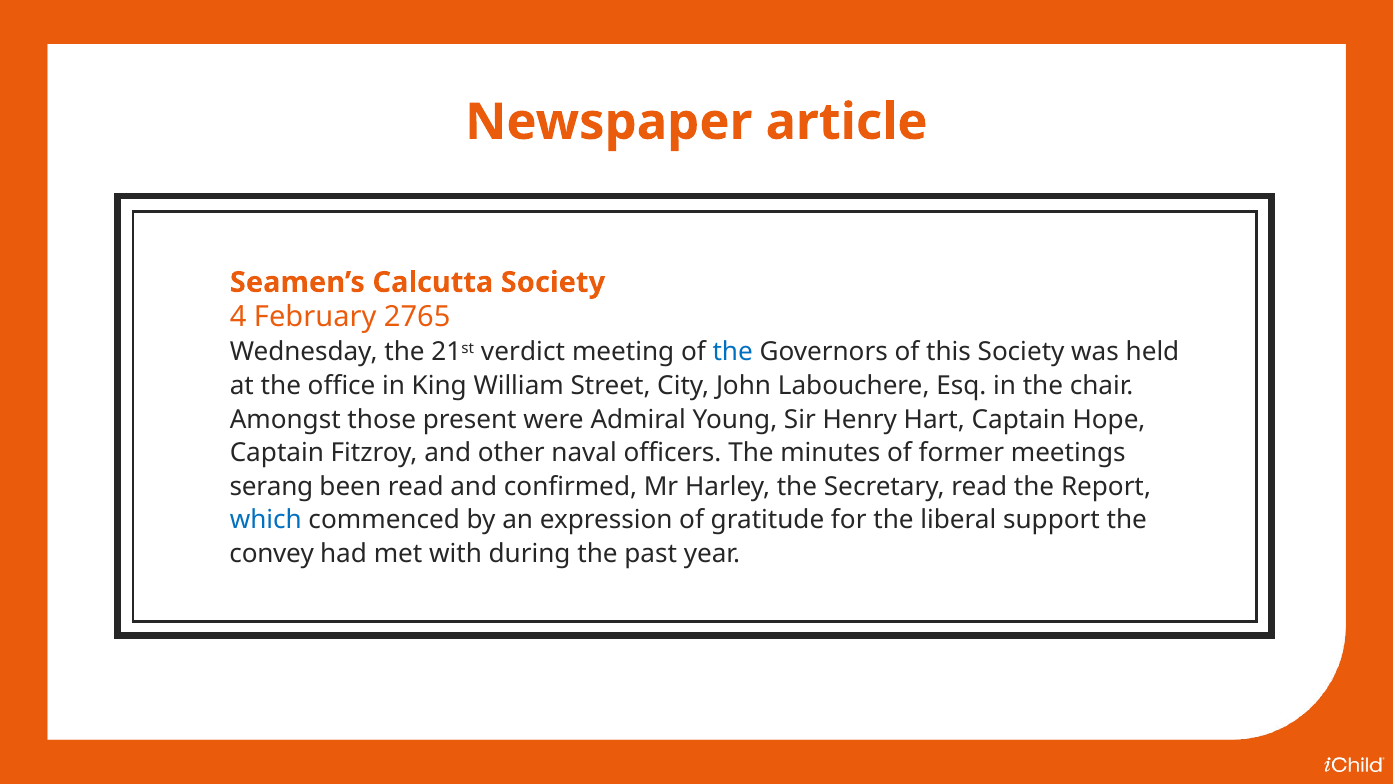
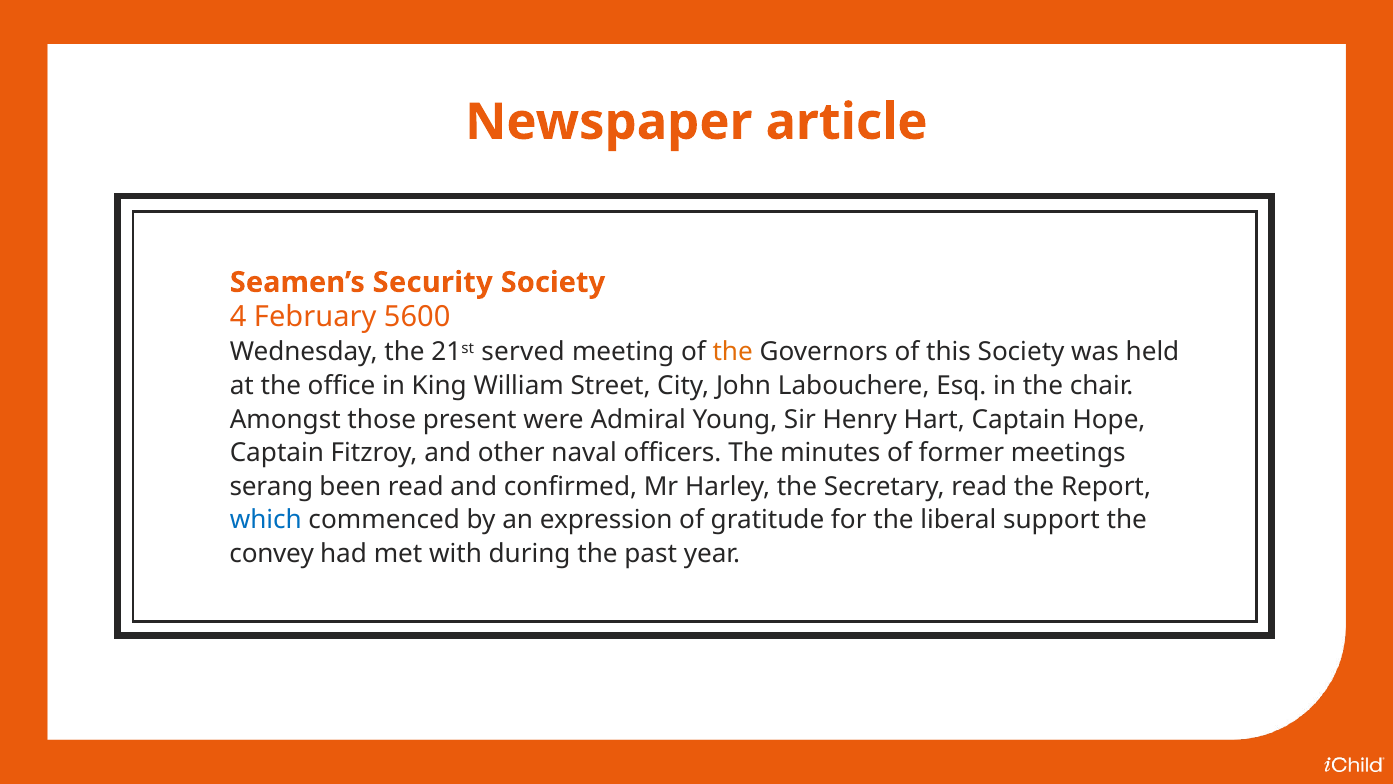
Calcutta: Calcutta -> Security
2765: 2765 -> 5600
verdict: verdict -> served
the at (733, 352) colour: blue -> orange
